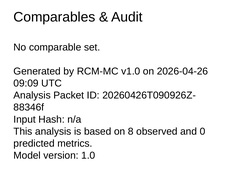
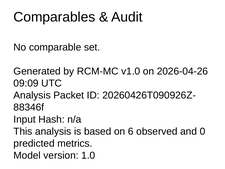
8: 8 -> 6
